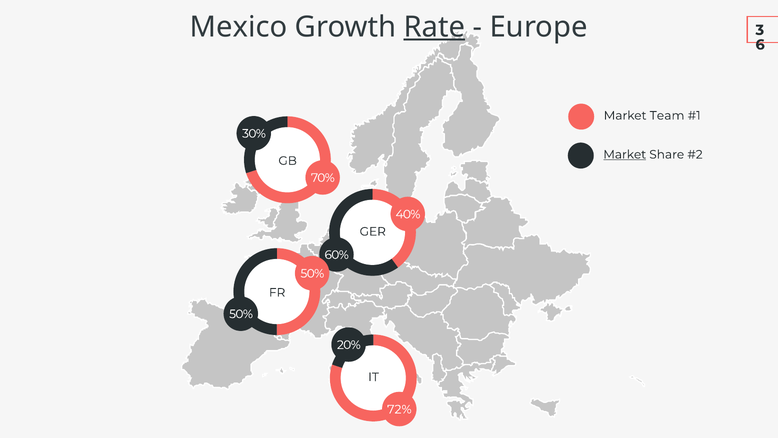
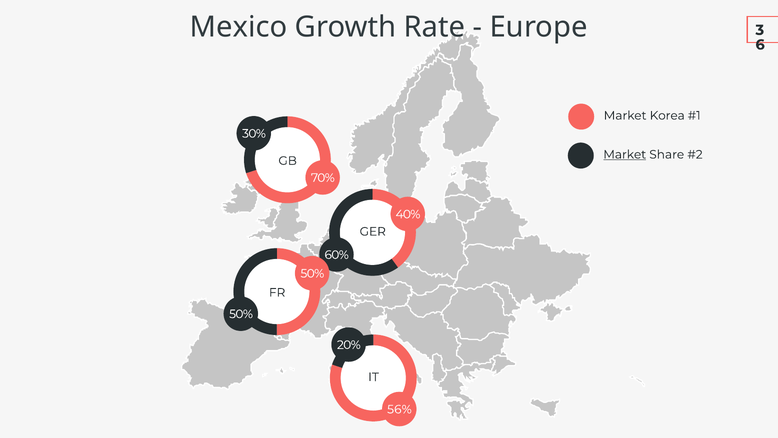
Rate underline: present -> none
Team: Team -> Korea
72%: 72% -> 56%
